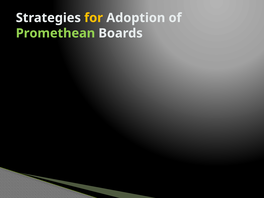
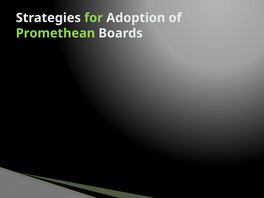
for colour: yellow -> light green
